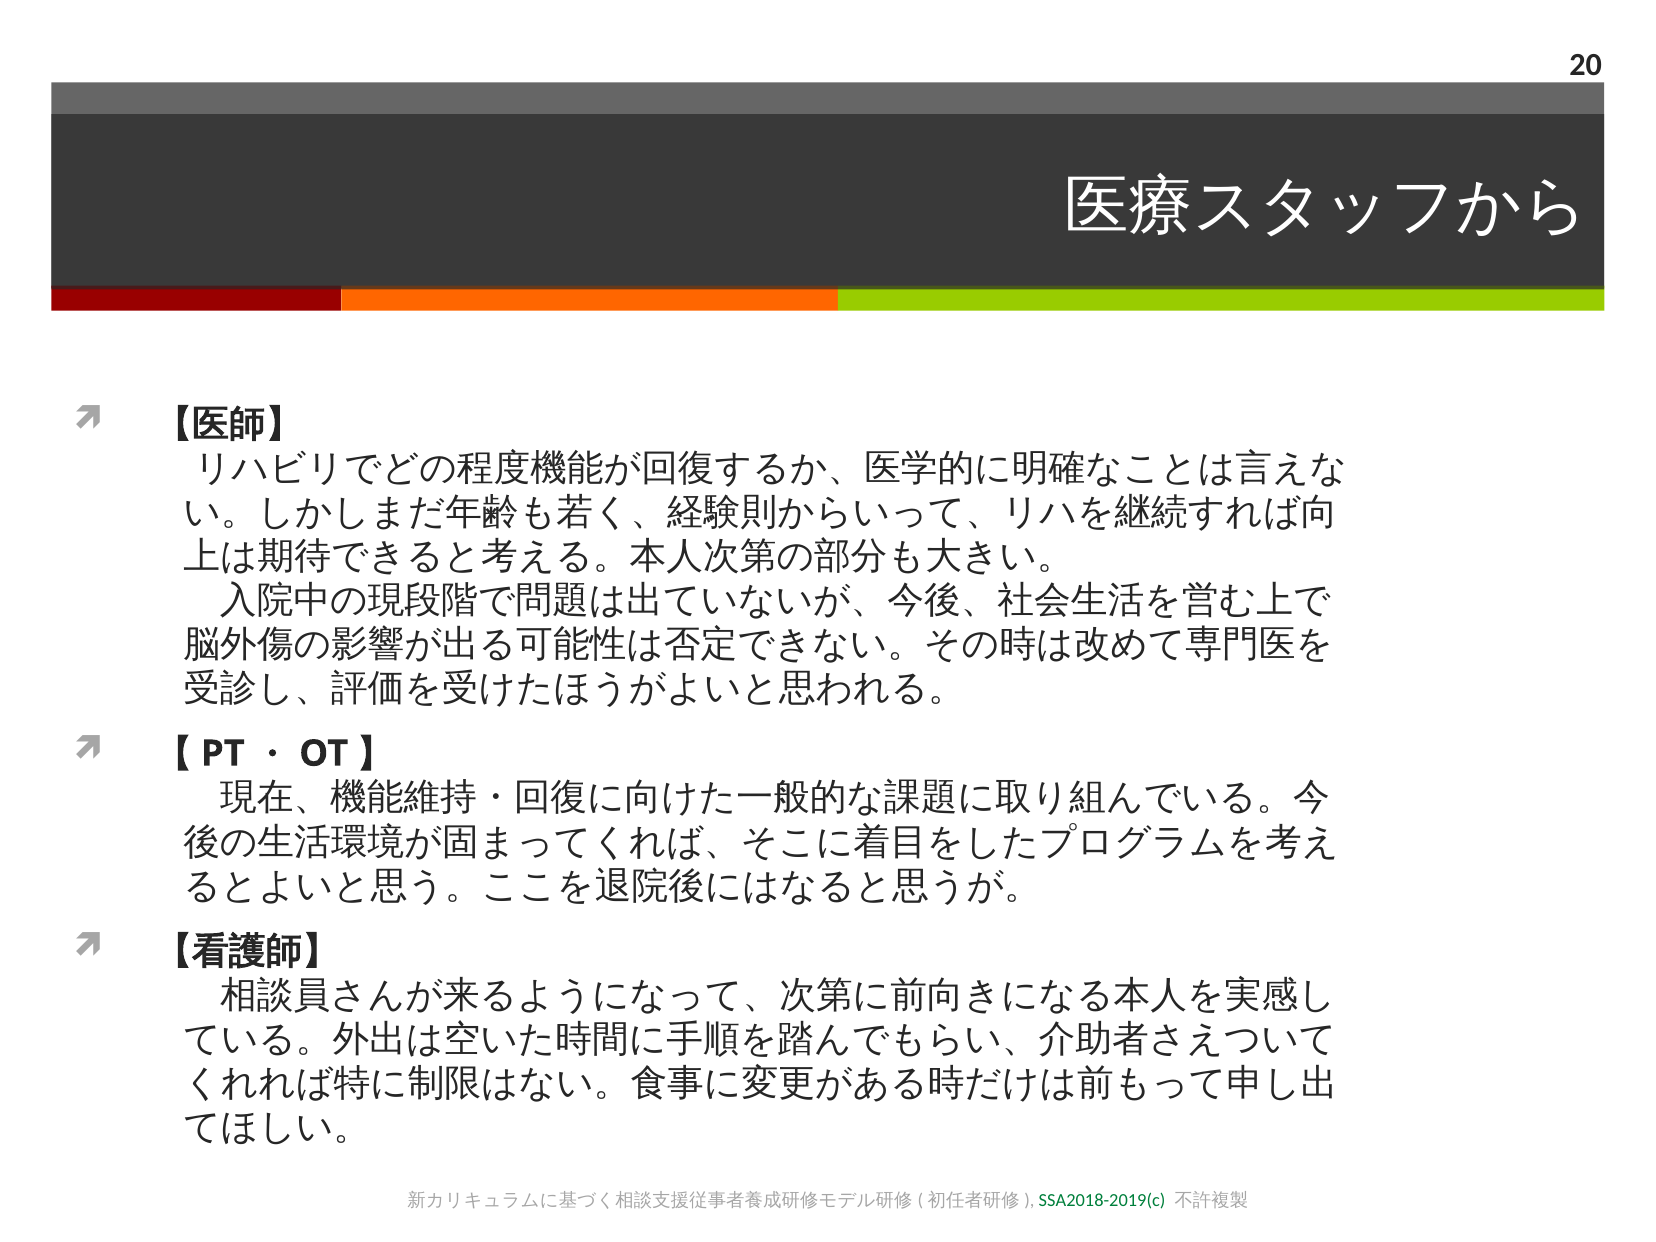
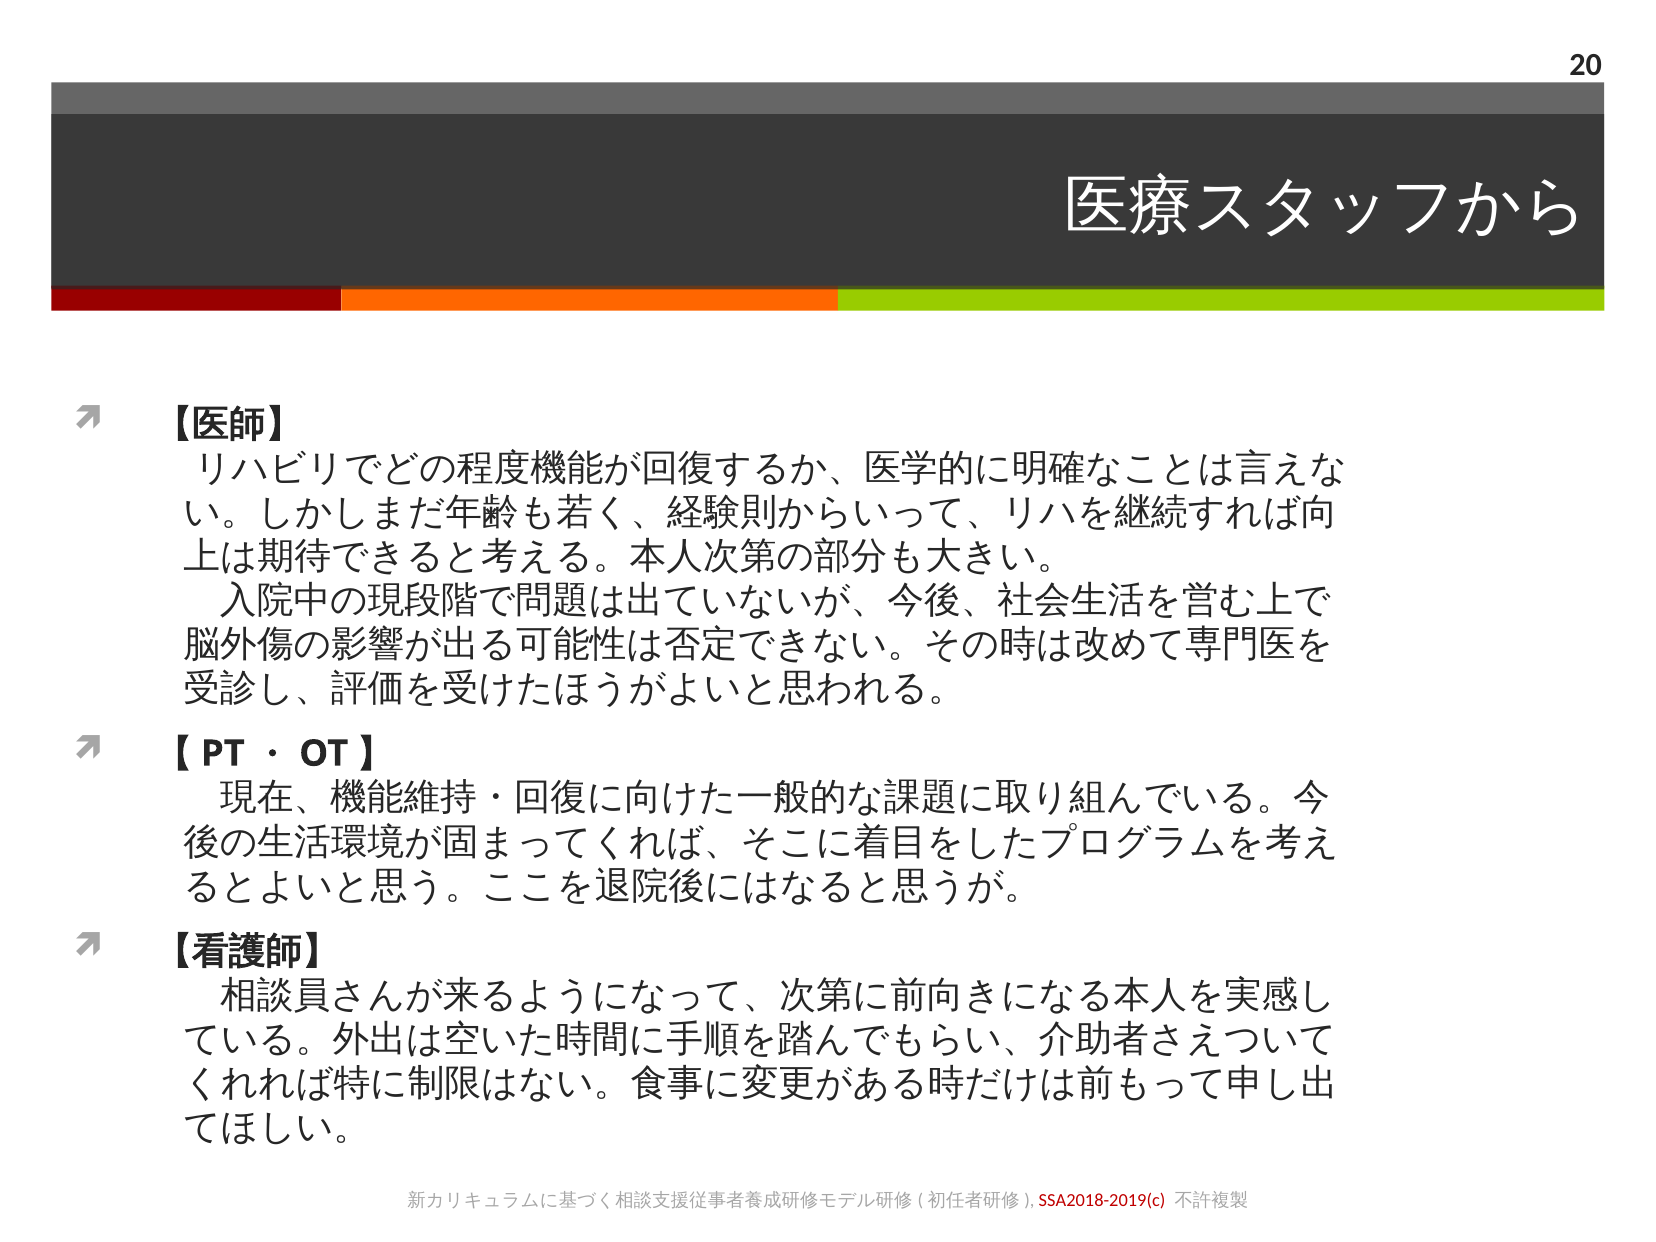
SSA2018-2019(c colour: green -> red
